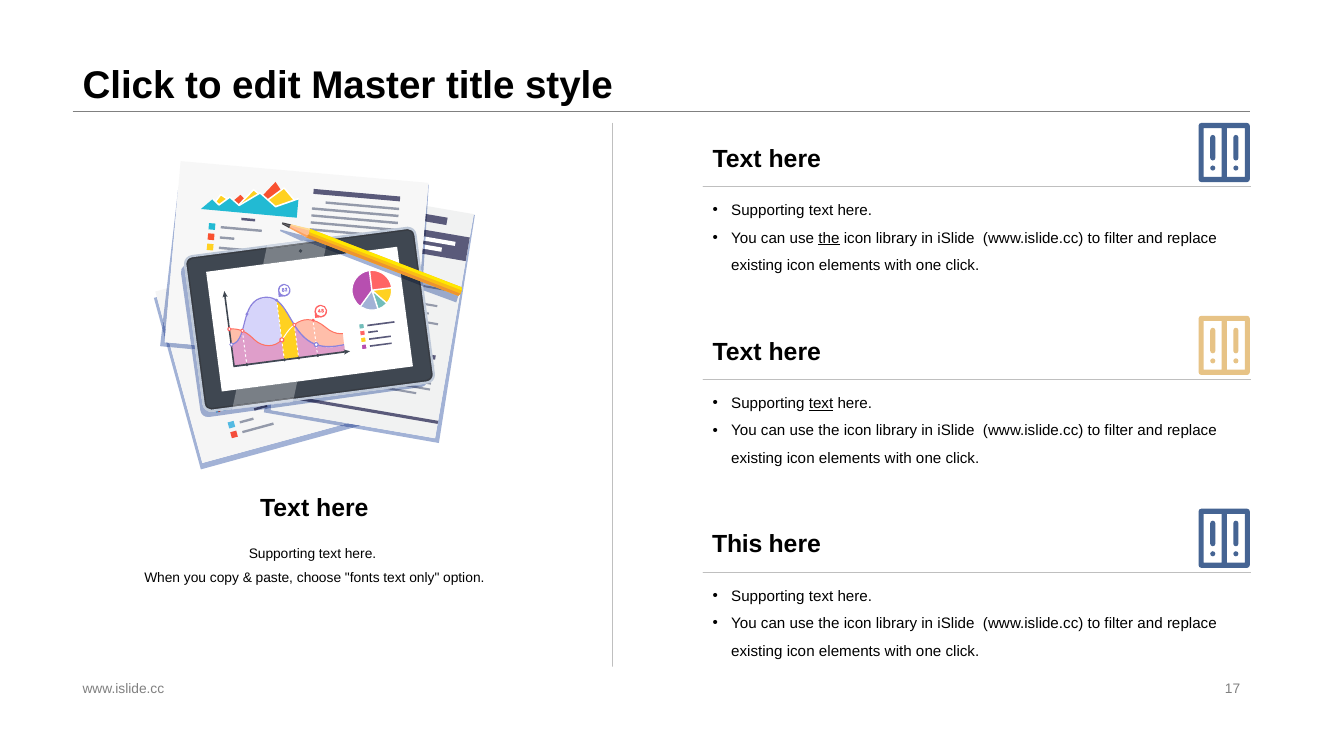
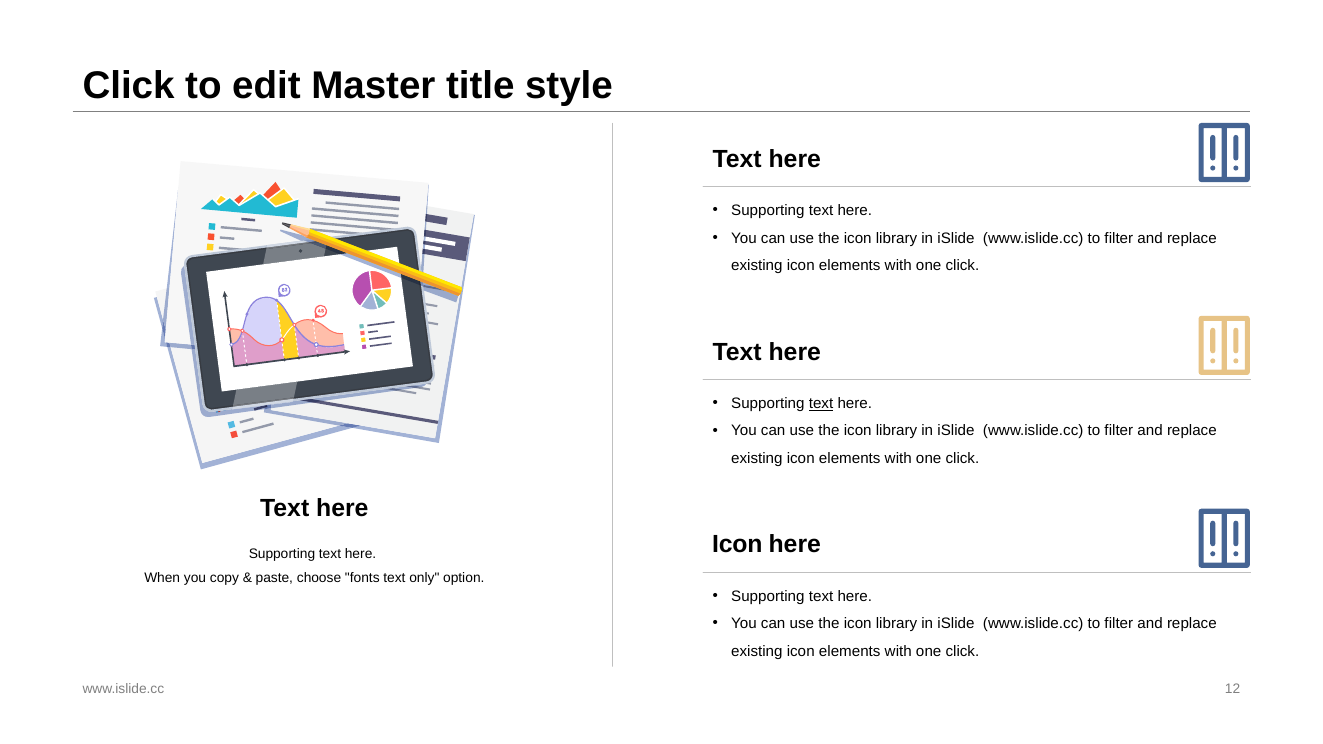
the at (829, 238) underline: present -> none
This at (737, 545): This -> Icon
17: 17 -> 12
